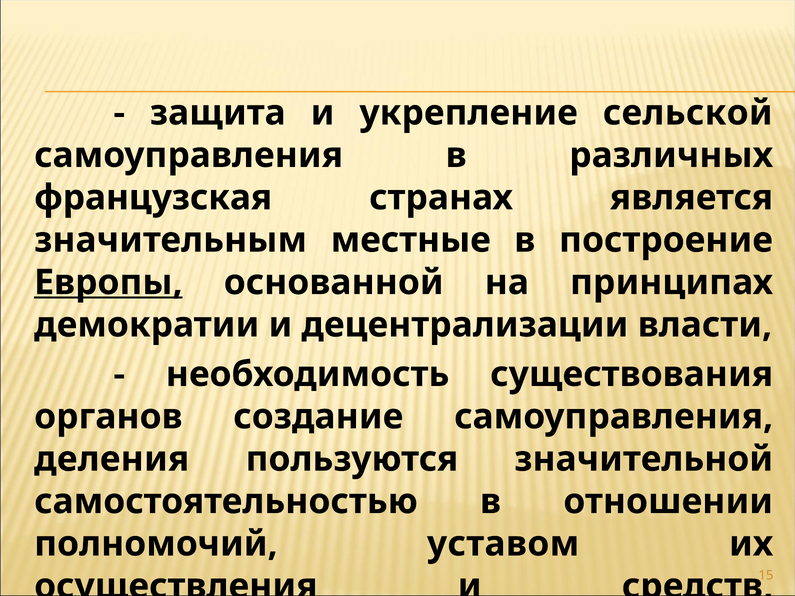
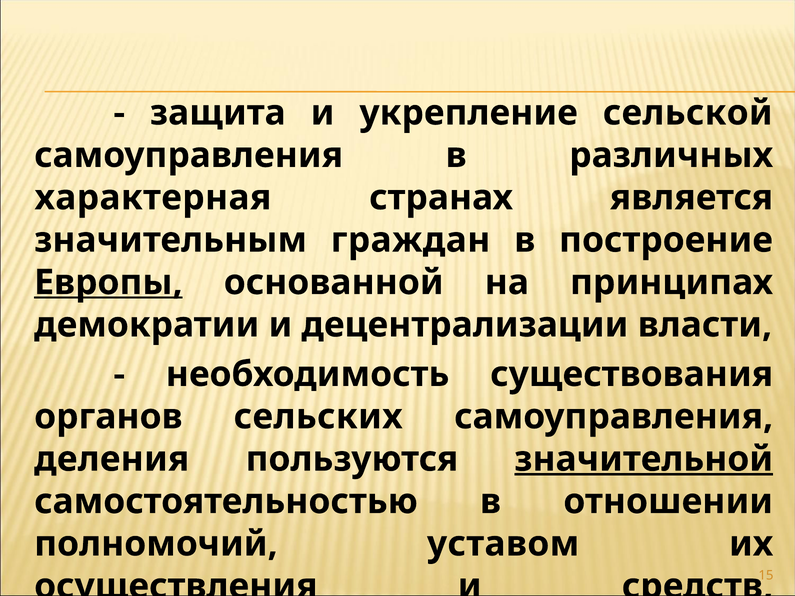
французская: французская -> характерная
местные: местные -> граждан
создание: создание -> сельских
значительной underline: none -> present
